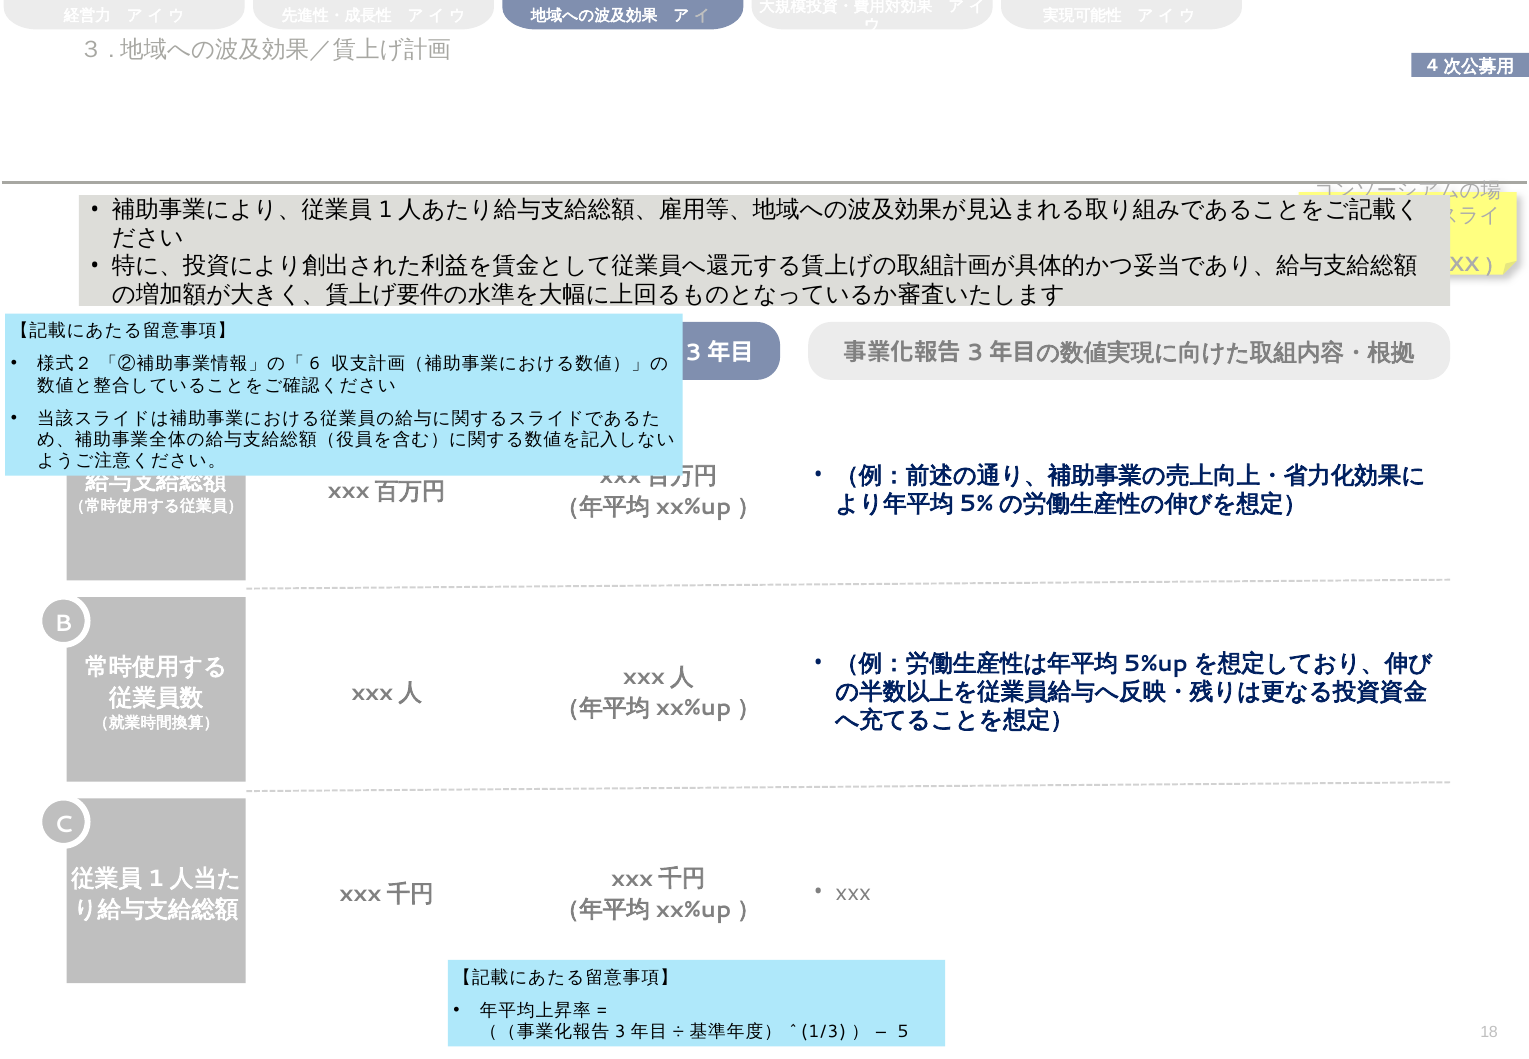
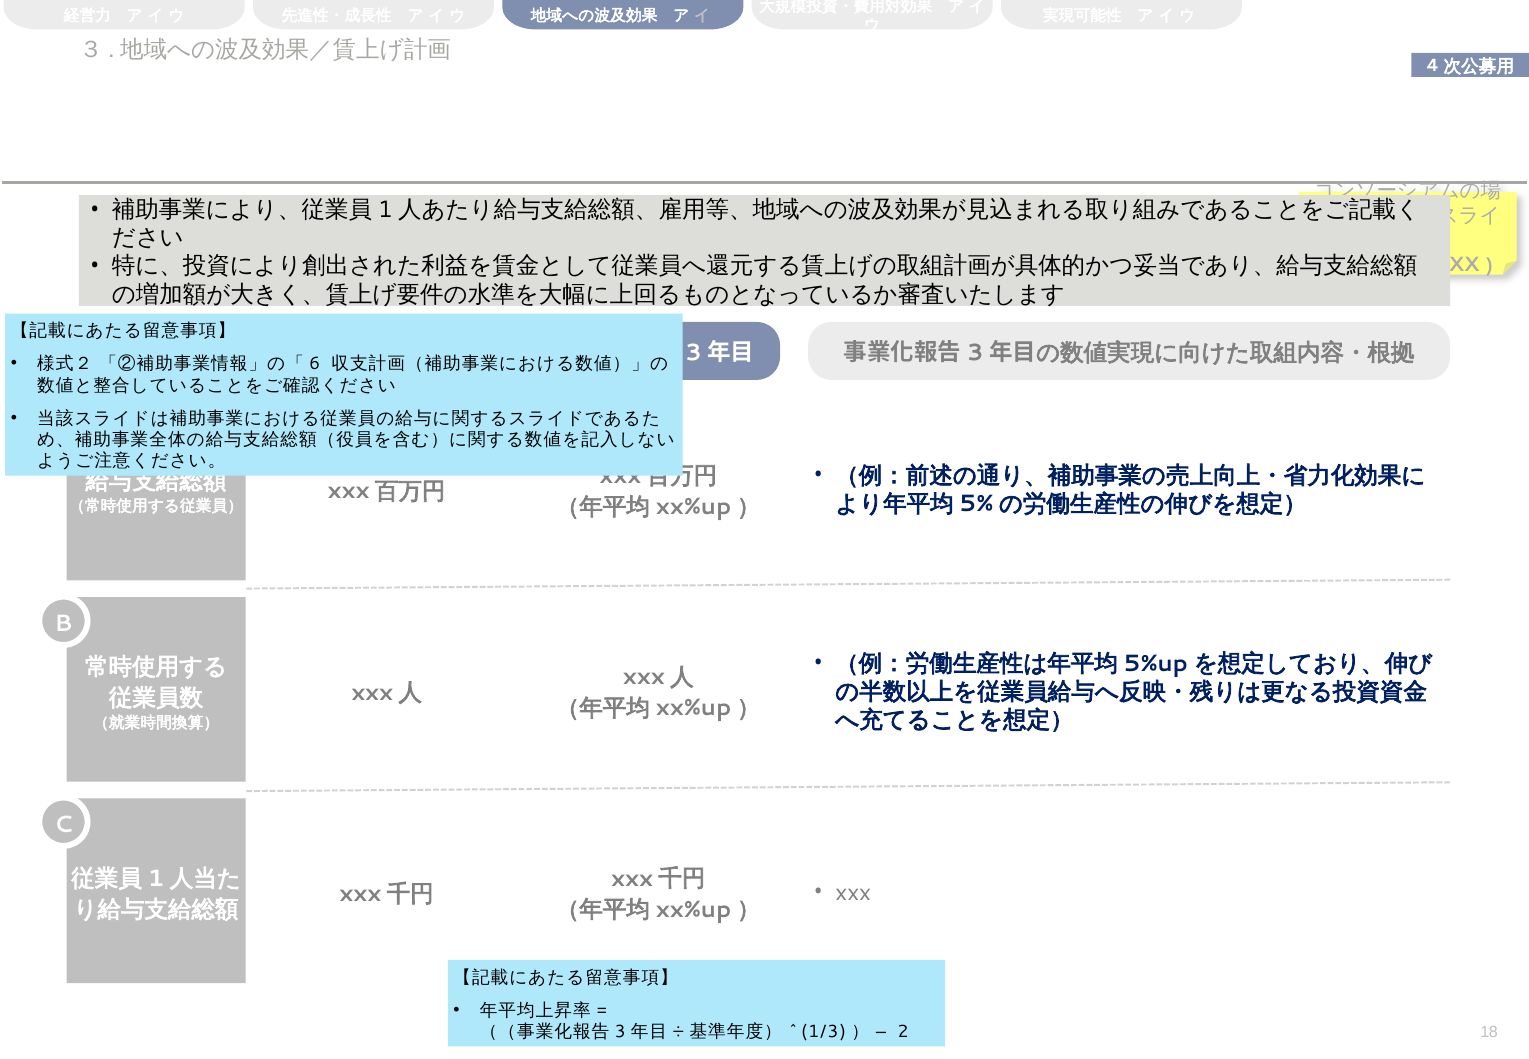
5: 5 -> 2
